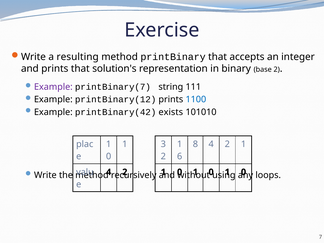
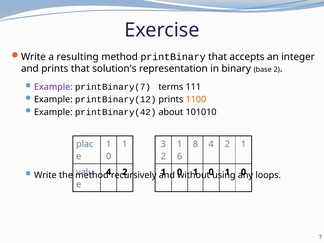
string: string -> terms
1100 colour: blue -> orange
exists: exists -> about
